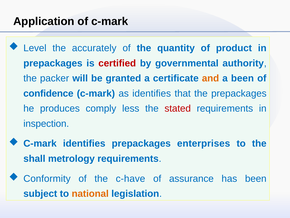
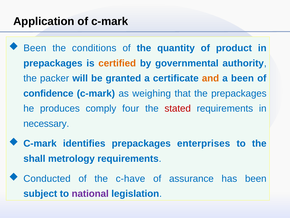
Level at (35, 48): Level -> Been
accurately: accurately -> conditions
certified colour: red -> orange
as identifies: identifies -> weighing
less: less -> four
inspection: inspection -> necessary
Conformity: Conformity -> Conducted
national colour: orange -> purple
